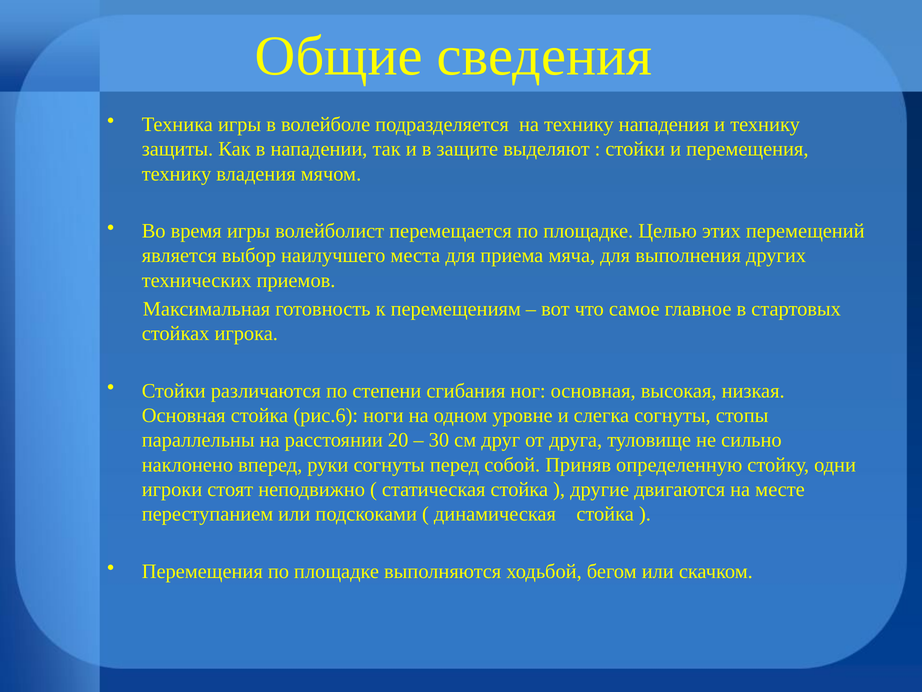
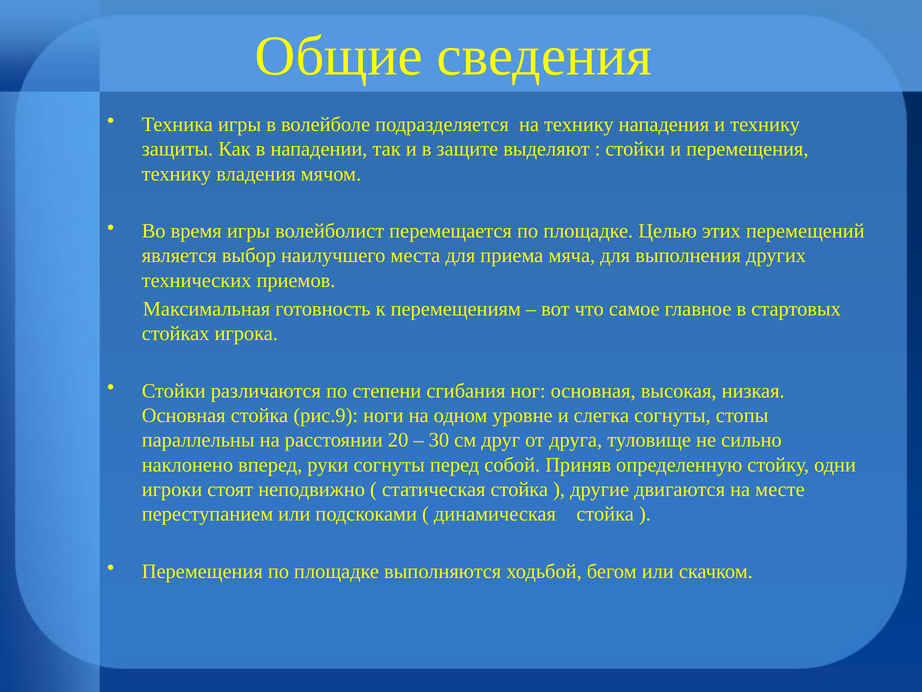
рис.6: рис.6 -> рис.9
